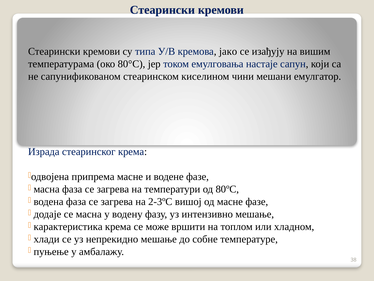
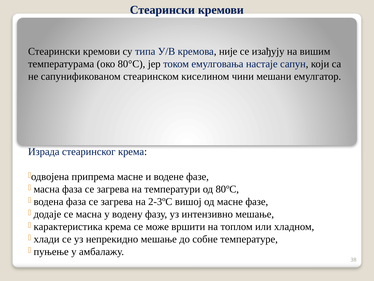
јако: јако -> није
